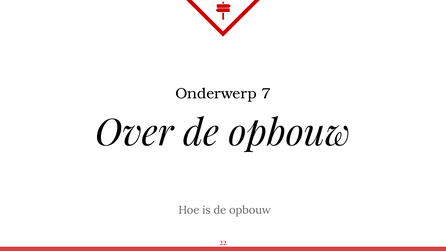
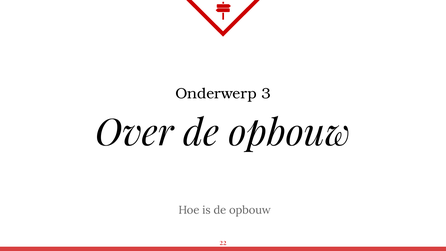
7: 7 -> 3
